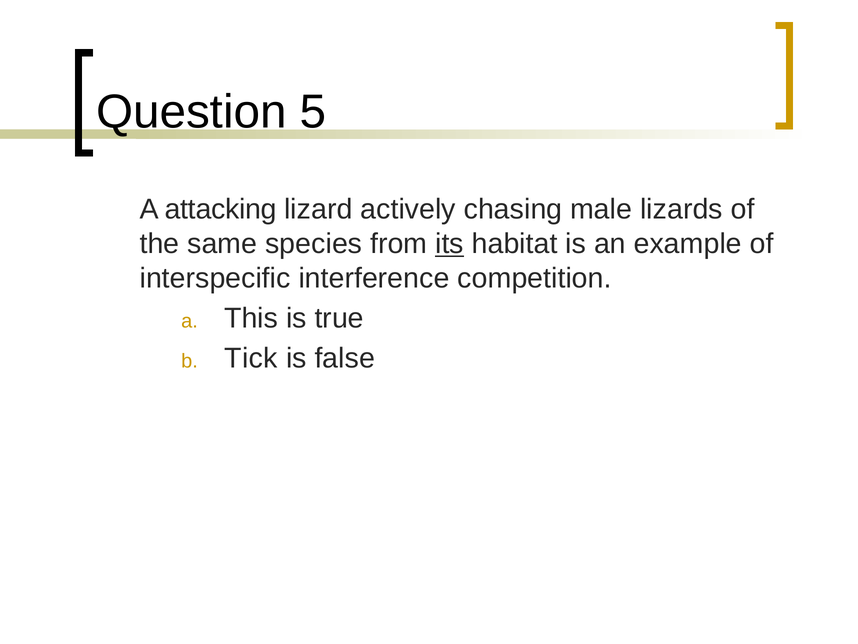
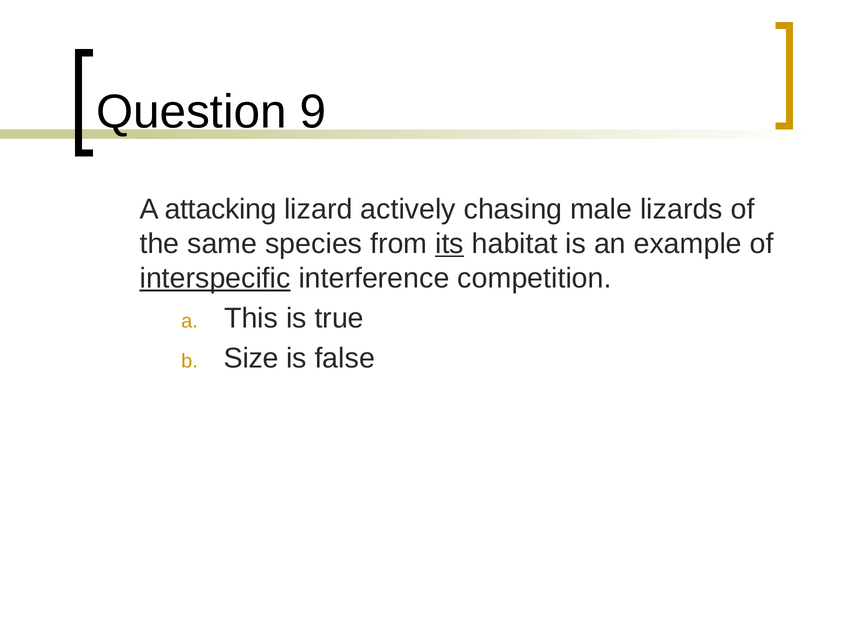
5: 5 -> 9
interspecific underline: none -> present
Tick: Tick -> Size
